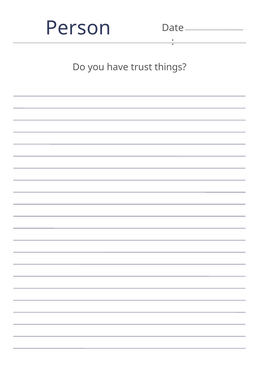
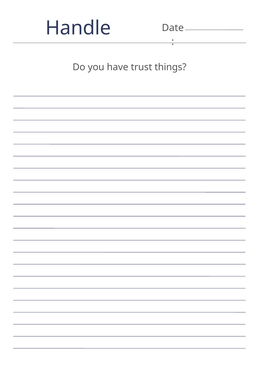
Person: Person -> Handle
